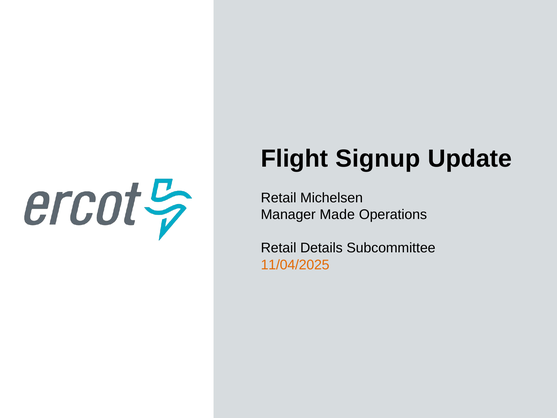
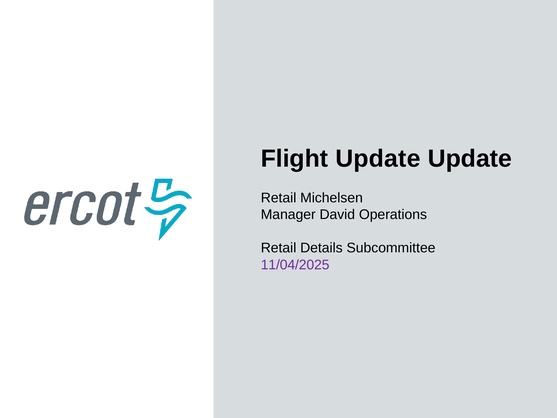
Flight Signup: Signup -> Update
Made: Made -> David
11/04/2025 colour: orange -> purple
